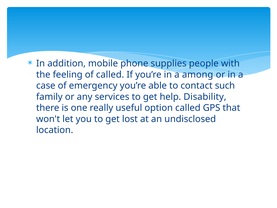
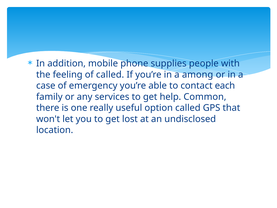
such: such -> each
Disability: Disability -> Common
